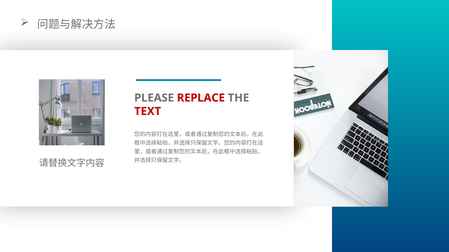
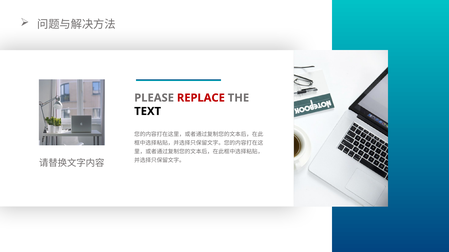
TEXT colour: red -> black
